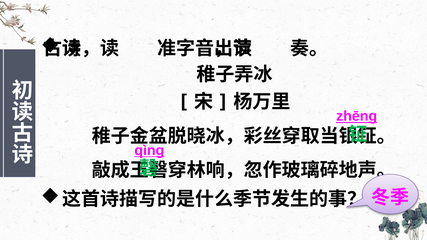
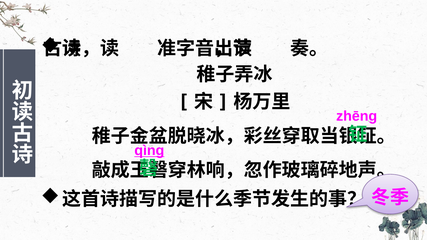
zhēnɡ underline: present -> none
